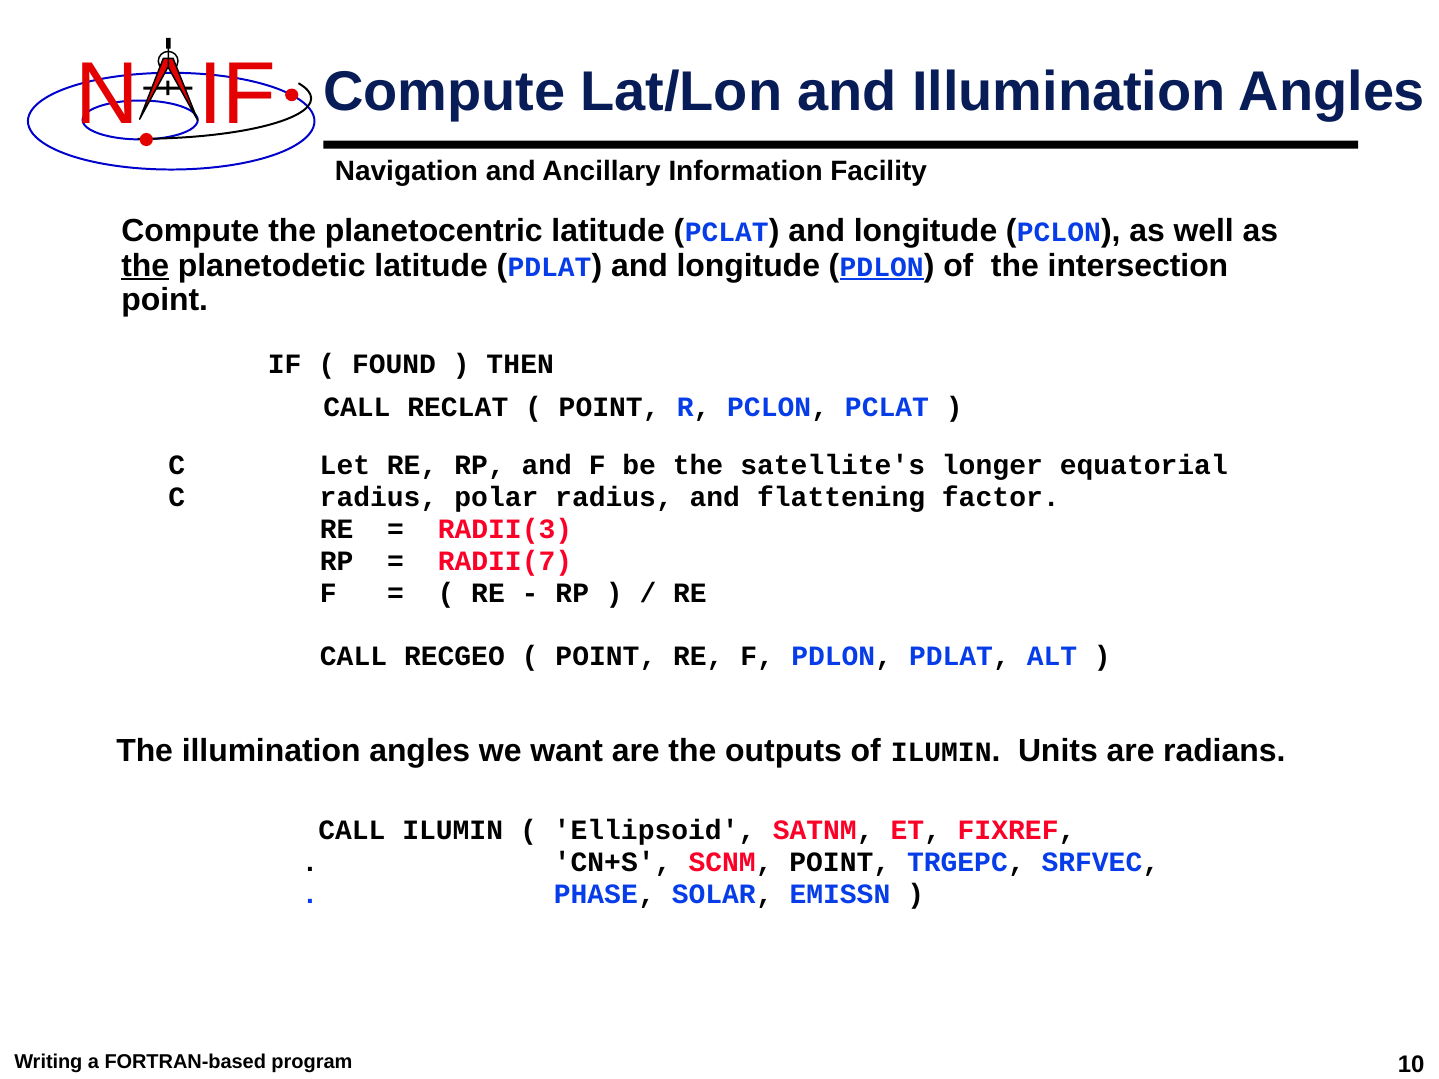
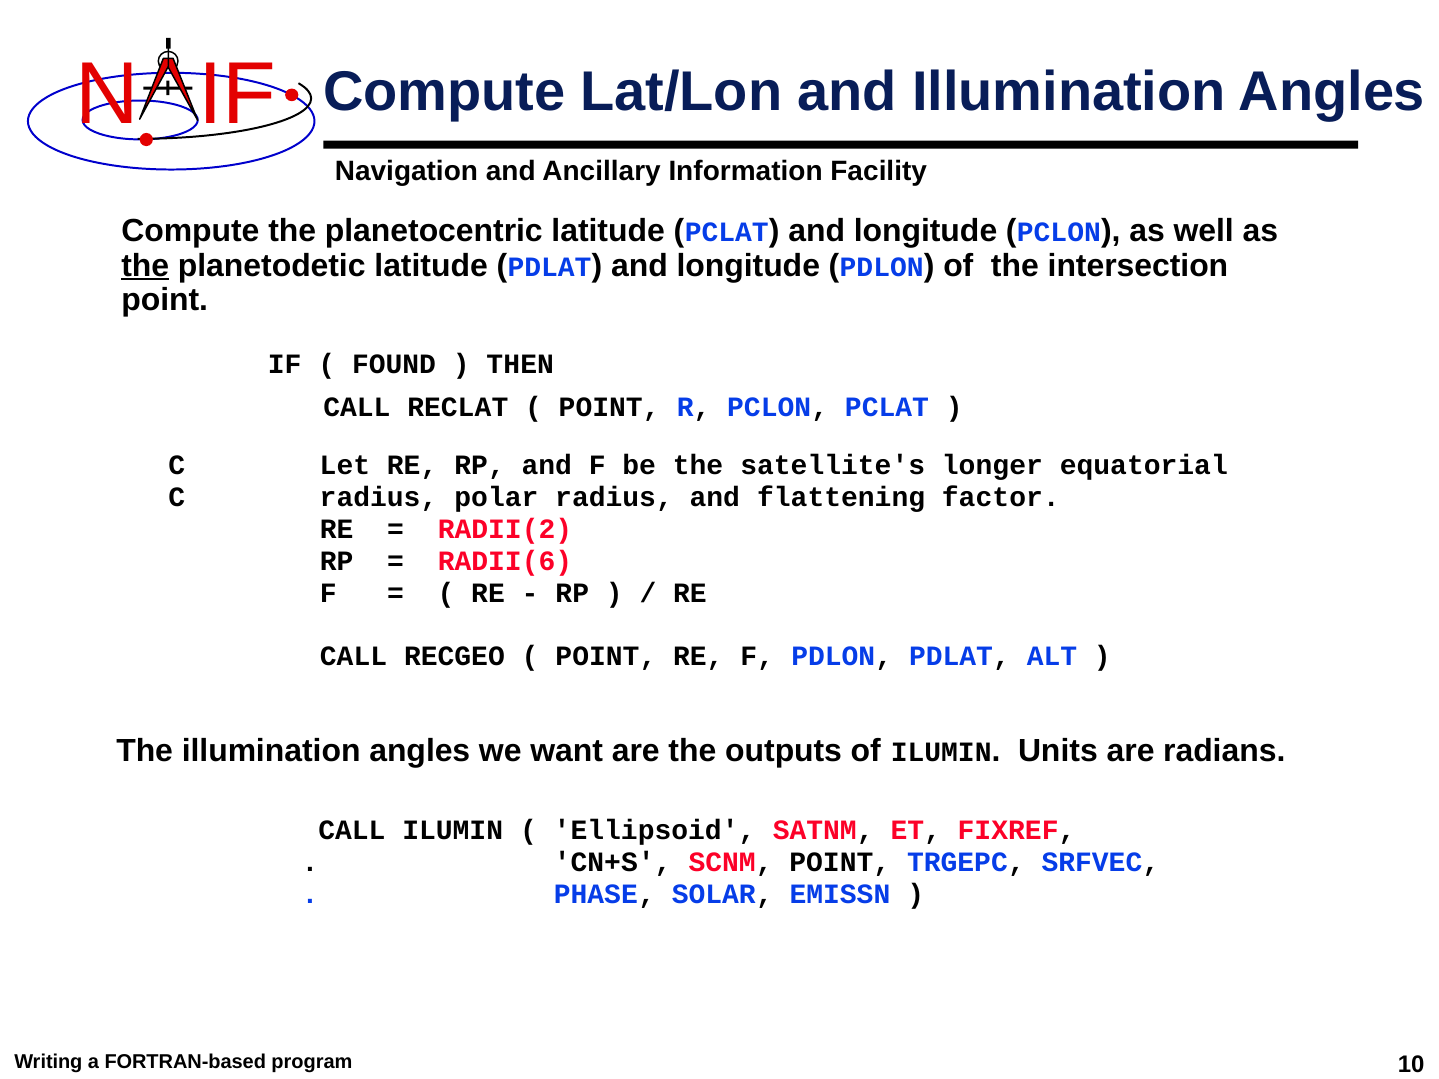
PDLON at (882, 267) underline: present -> none
RADII(3: RADII(3 -> RADII(2
RADII(7: RADII(7 -> RADII(6
